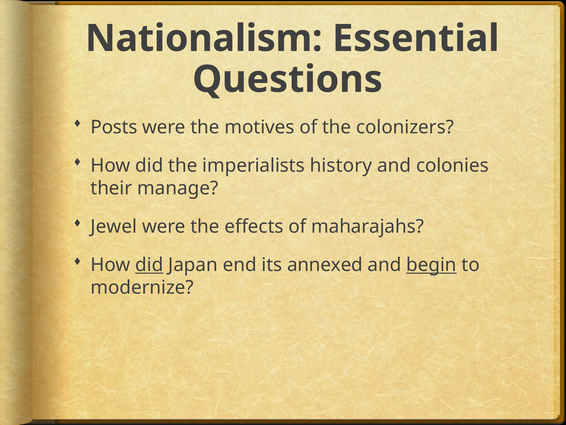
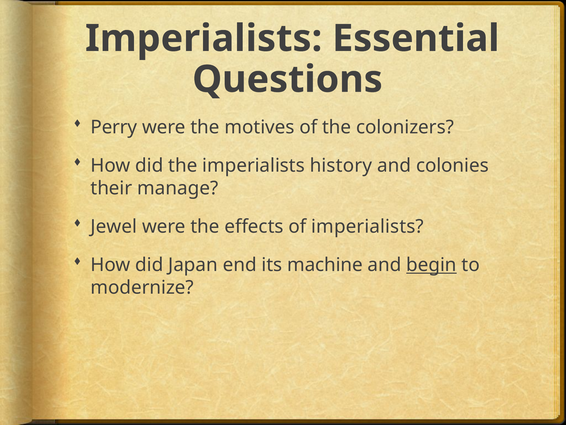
Nationalism at (204, 38): Nationalism -> Imperialists
Posts: Posts -> Perry
of maharajahs: maharajahs -> imperialists
did at (149, 265) underline: present -> none
annexed: annexed -> machine
